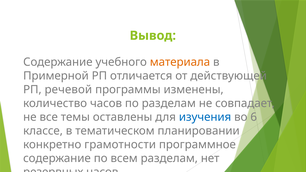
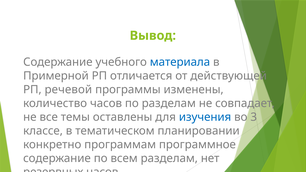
материала colour: orange -> blue
6: 6 -> 3
грамотности: грамотности -> программам
